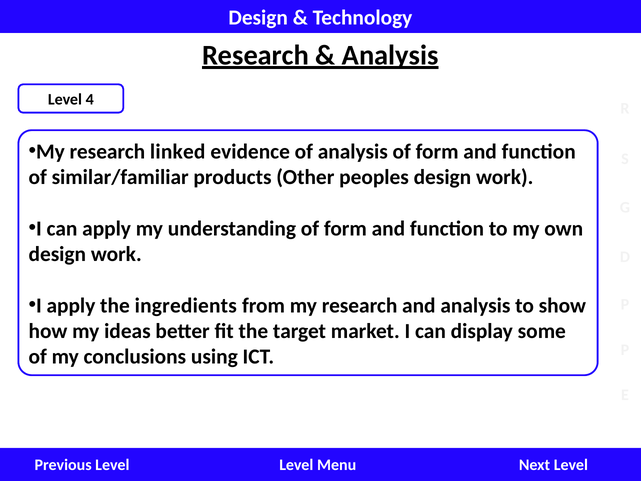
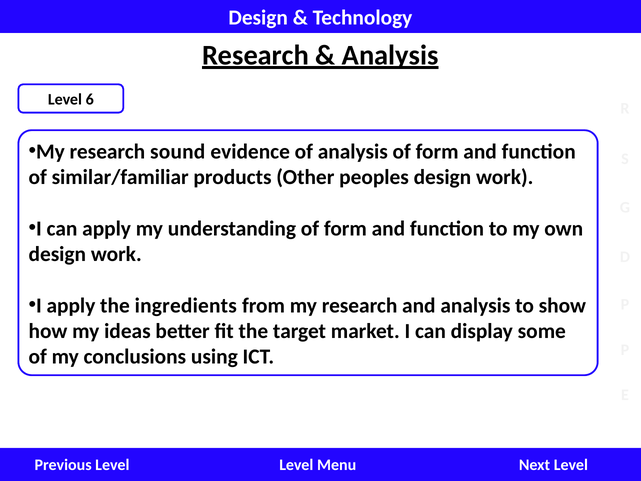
4: 4 -> 6
linked: linked -> sound
